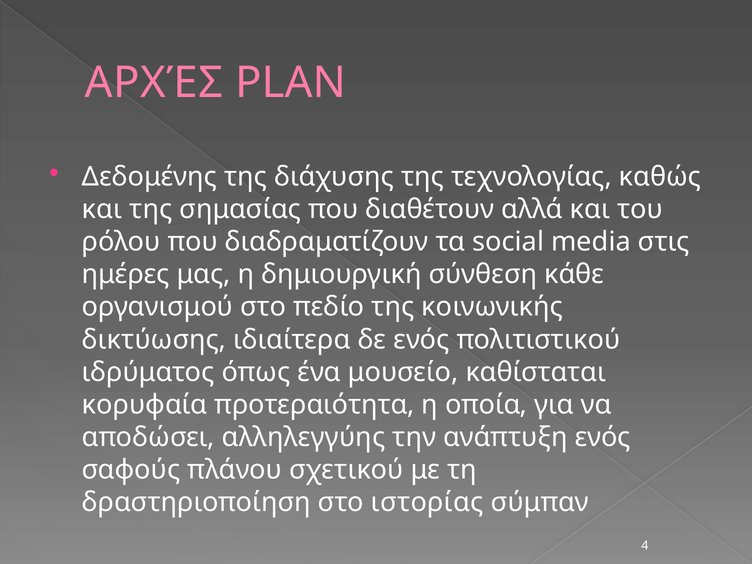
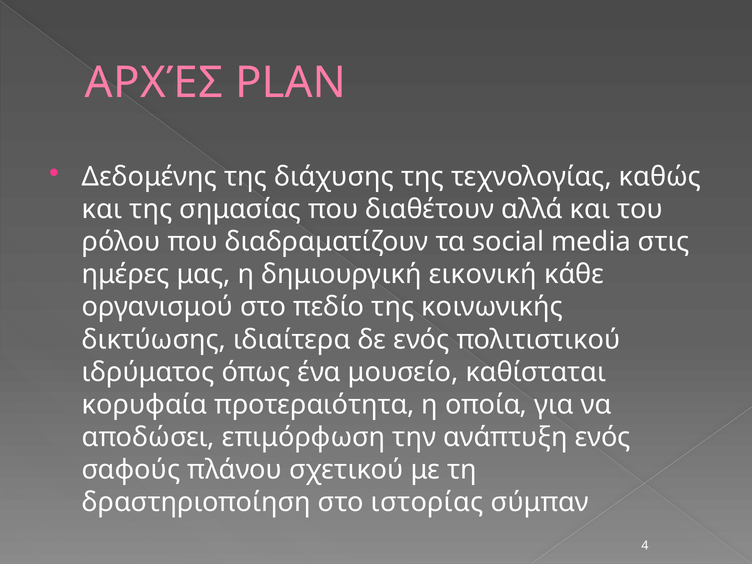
σύνθεση: σύνθεση -> εικονική
αλληλεγγύης: αλληλεγγύης -> επιμόρφωση
